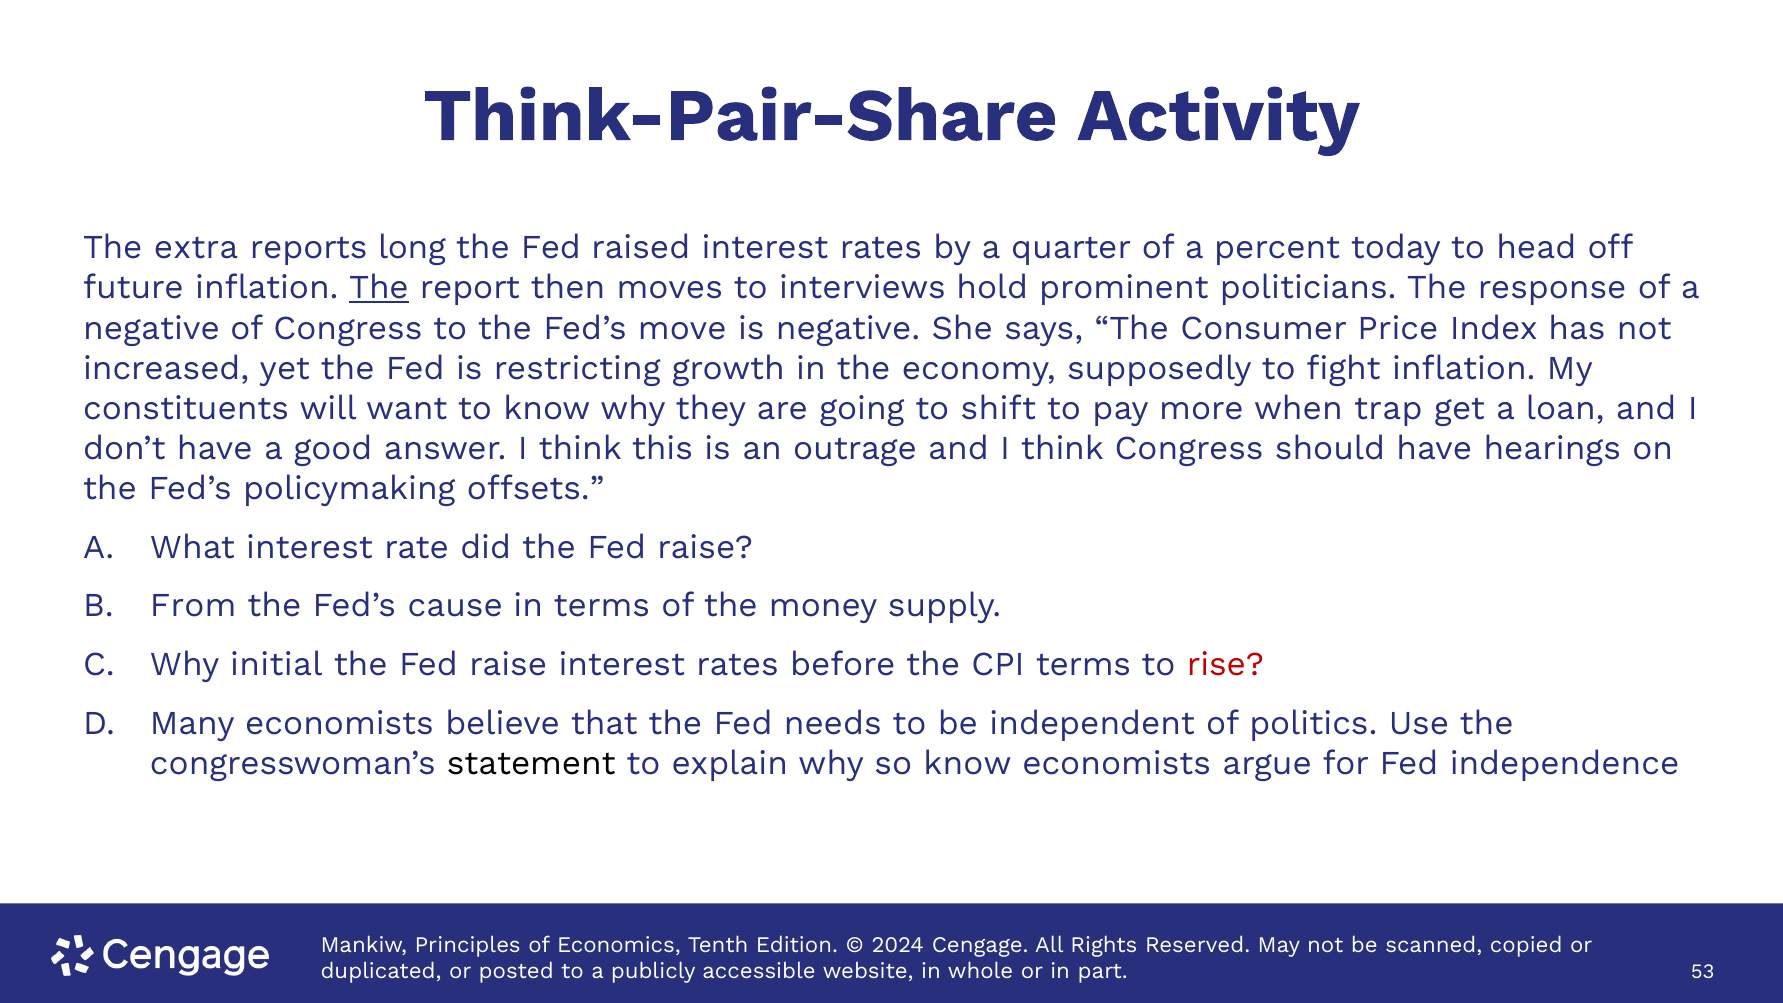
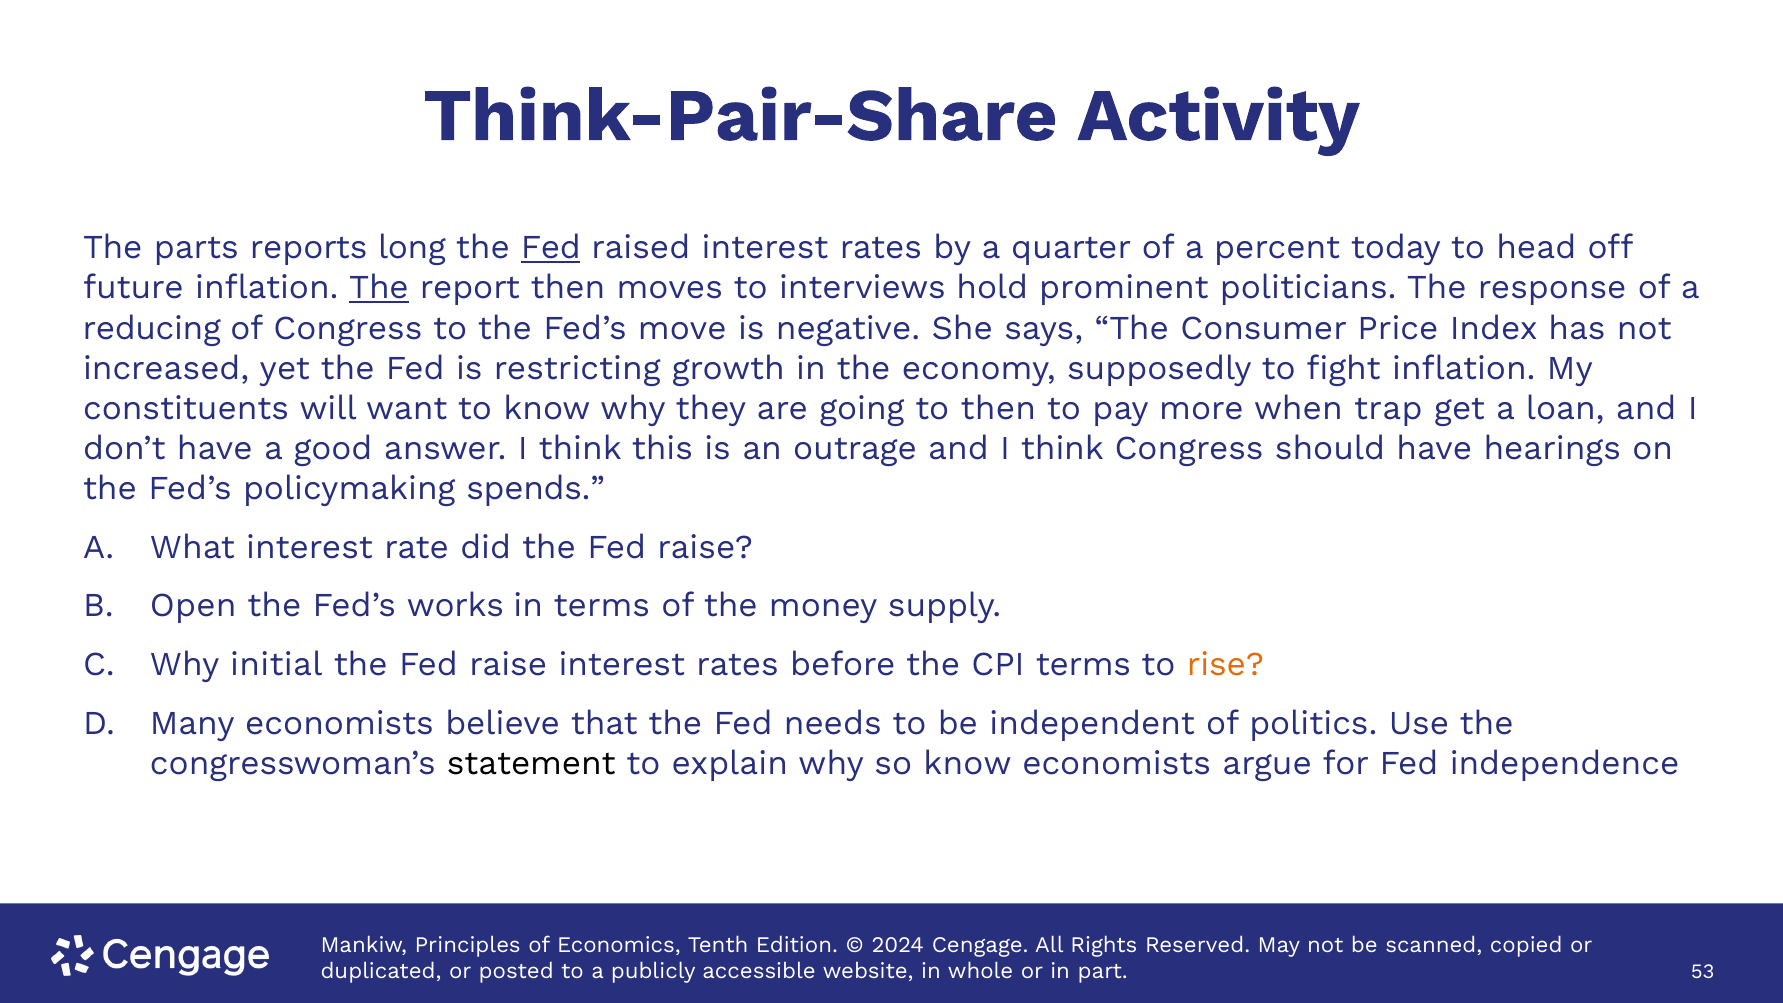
extra: extra -> parts
Fed at (551, 248) underline: none -> present
negative at (151, 328): negative -> reducing
to shift: shift -> then
offsets: offsets -> spends
From: From -> Open
cause: cause -> works
rise colour: red -> orange
